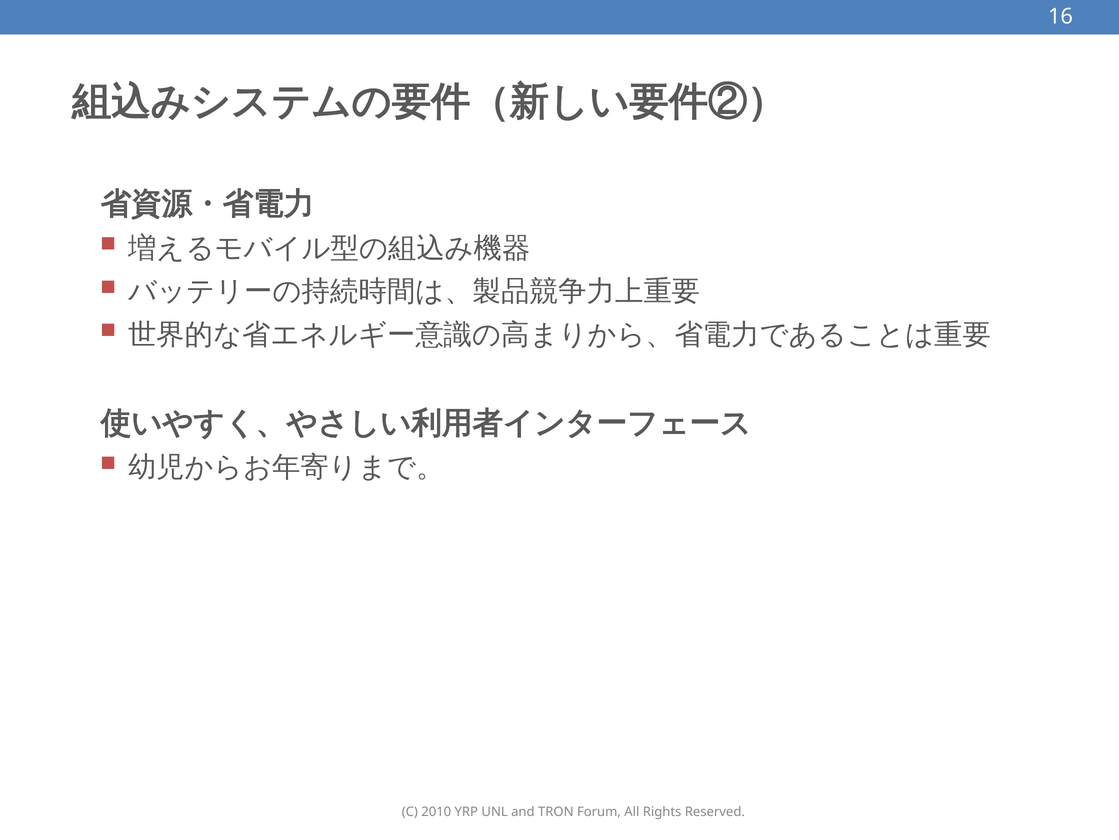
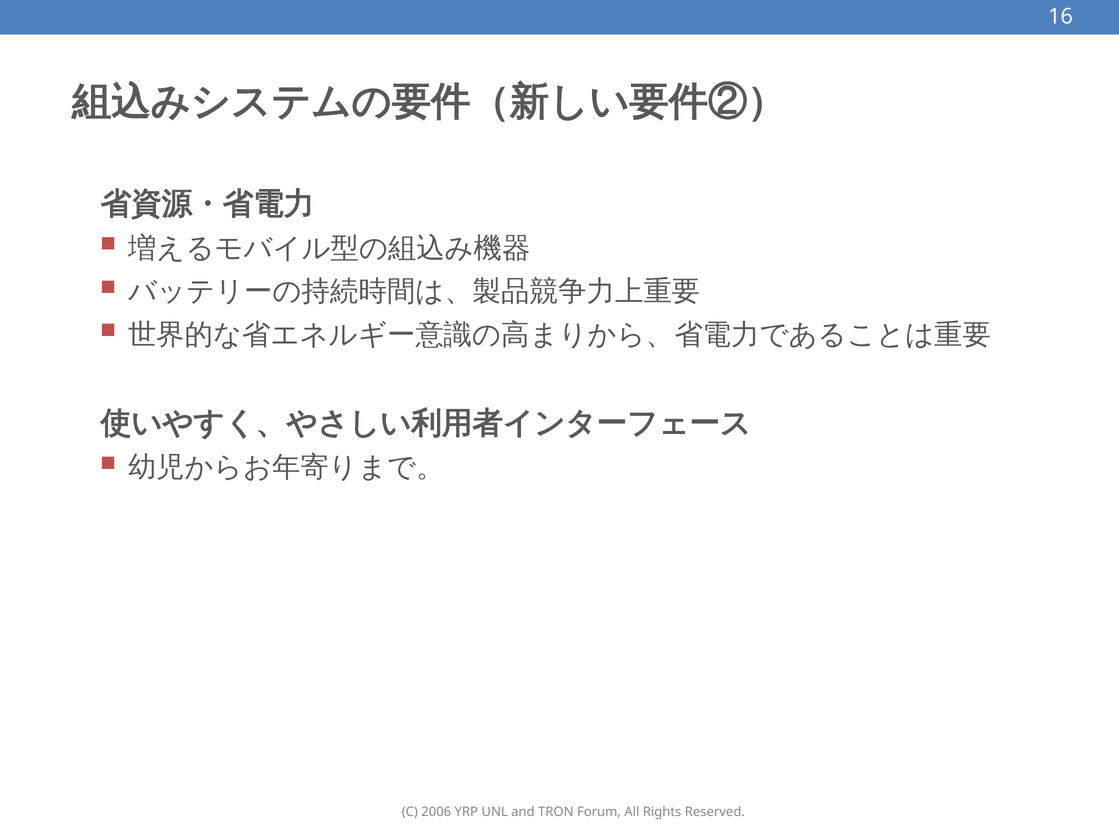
2010: 2010 -> 2006
